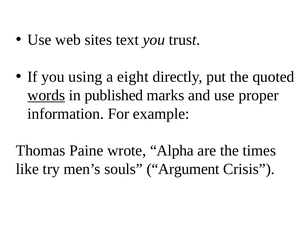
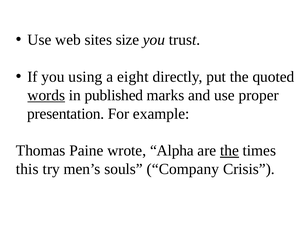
text: text -> size
information: information -> presentation
the at (229, 151) underline: none -> present
like: like -> this
Argument: Argument -> Company
